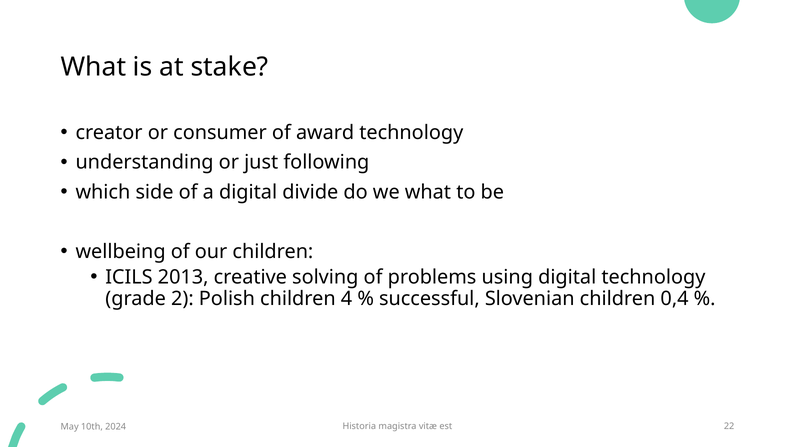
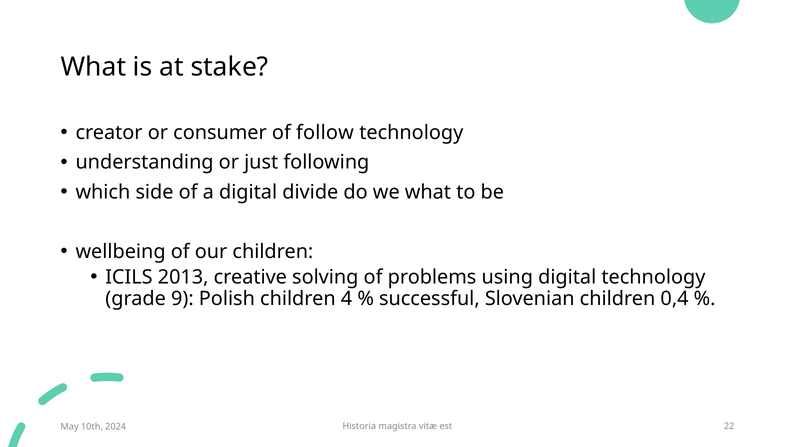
award: award -> follow
2: 2 -> 9
